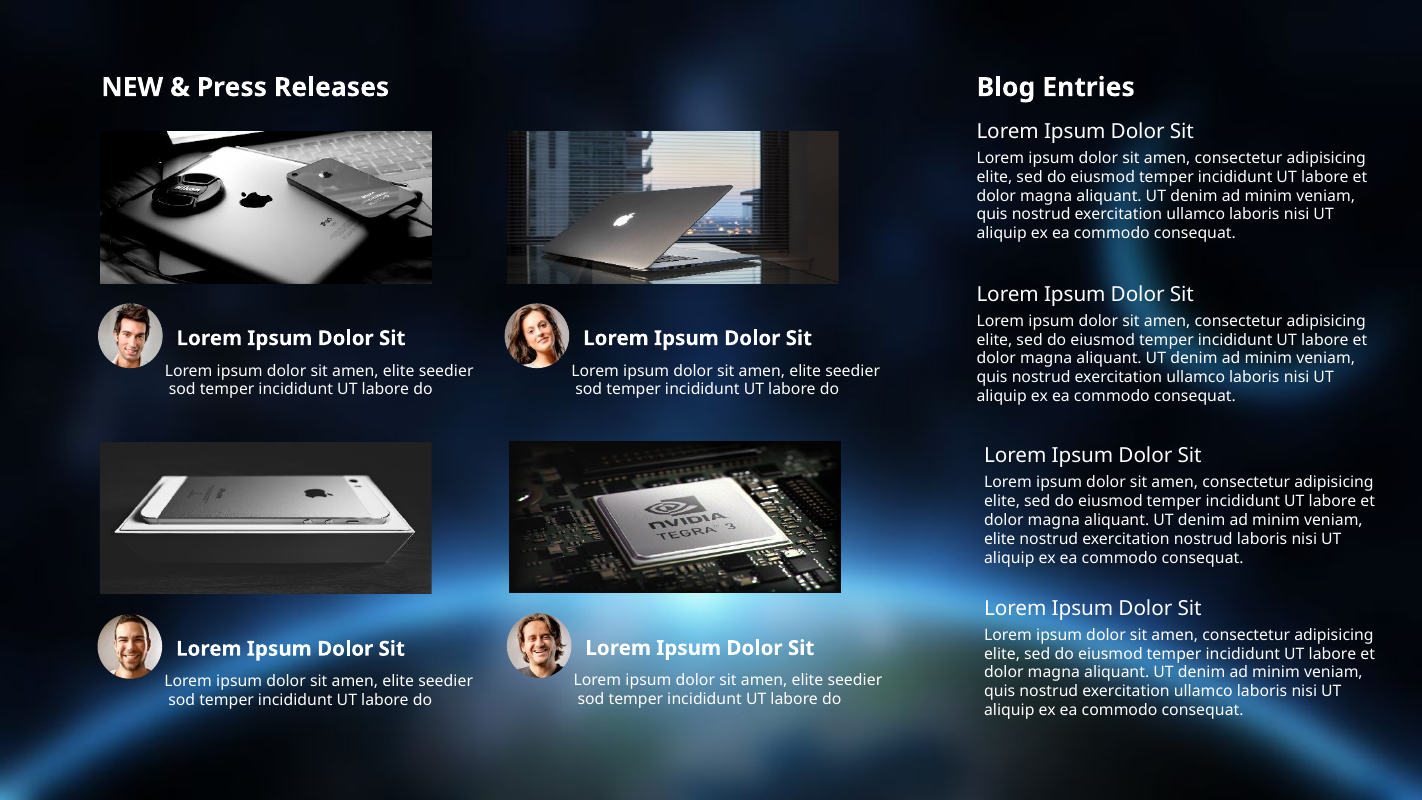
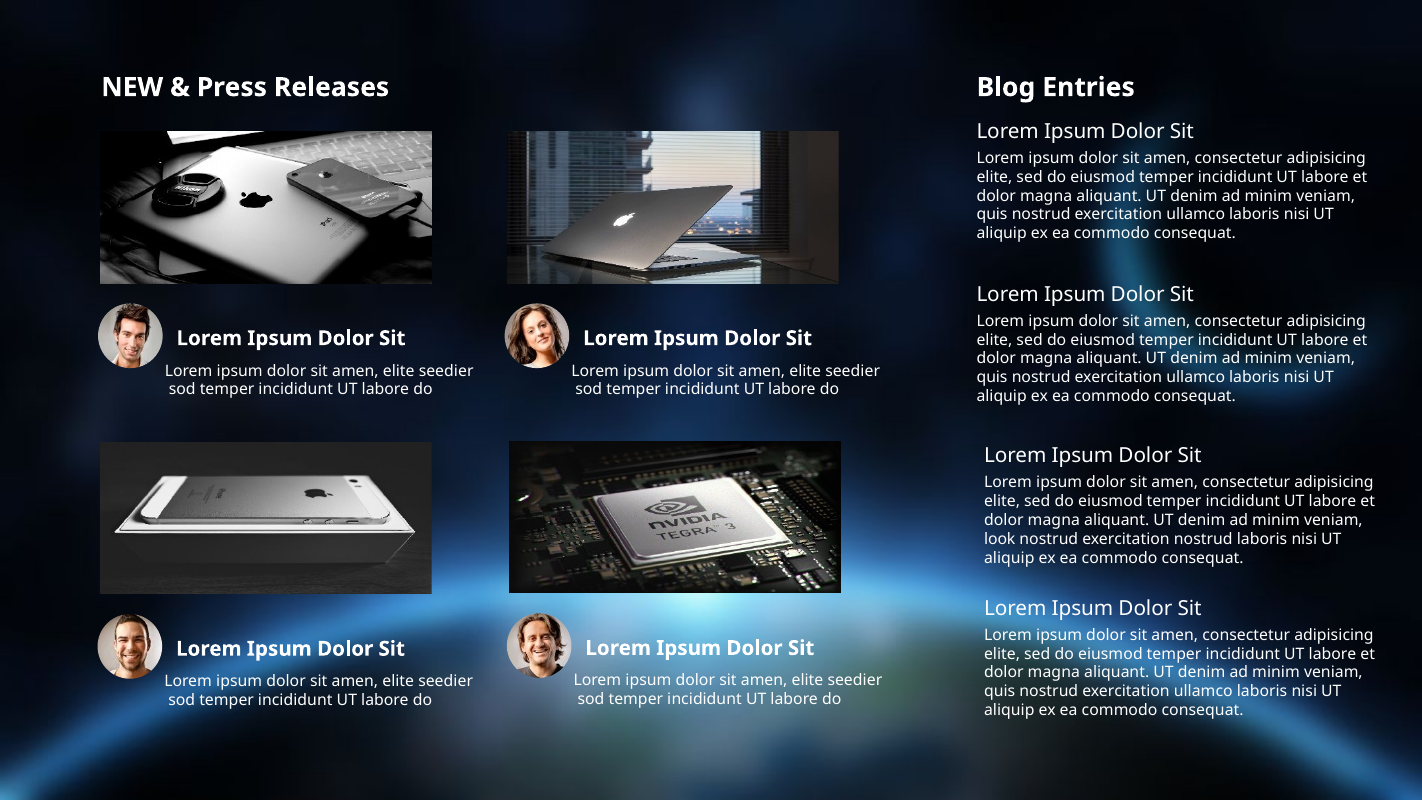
elite at (1000, 539): elite -> look
